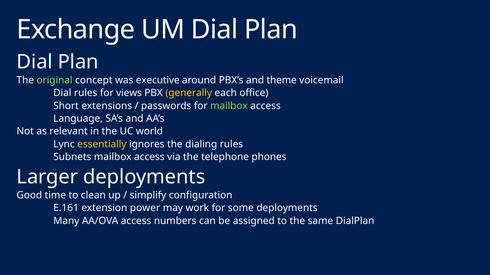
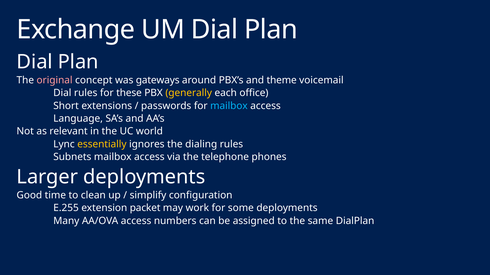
original colour: light green -> pink
executive: executive -> gateways
views: views -> these
mailbox at (229, 106) colour: light green -> light blue
E.161: E.161 -> E.255
power: power -> packet
